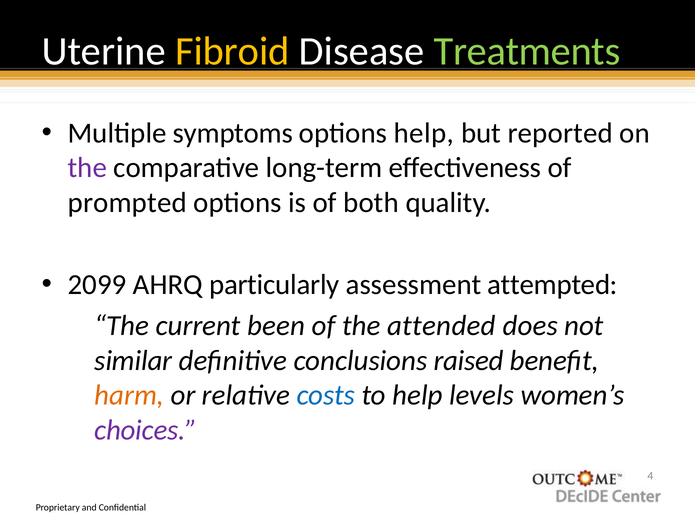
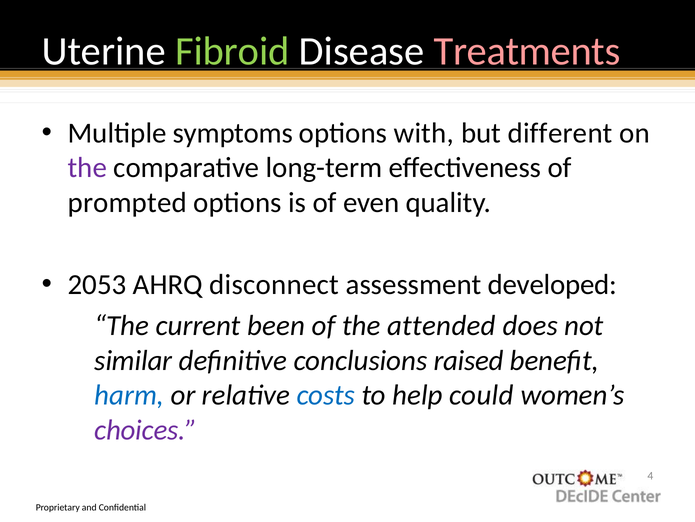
Fibroid colour: yellow -> light green
Treatments colour: light green -> pink
options help: help -> with
reported: reported -> different
both: both -> even
2099: 2099 -> 2053
particularly: particularly -> disconnect
attempted: attempted -> developed
harm colour: orange -> blue
levels: levels -> could
